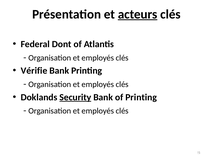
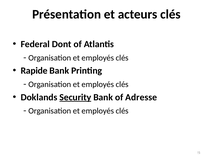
acteurs underline: present -> none
Vérifie: Vérifie -> Rapide
of Printing: Printing -> Adresse
